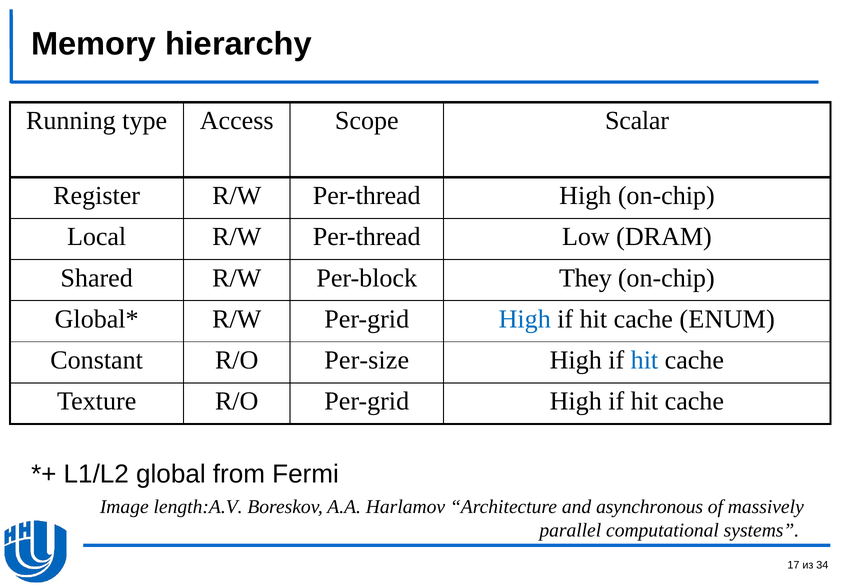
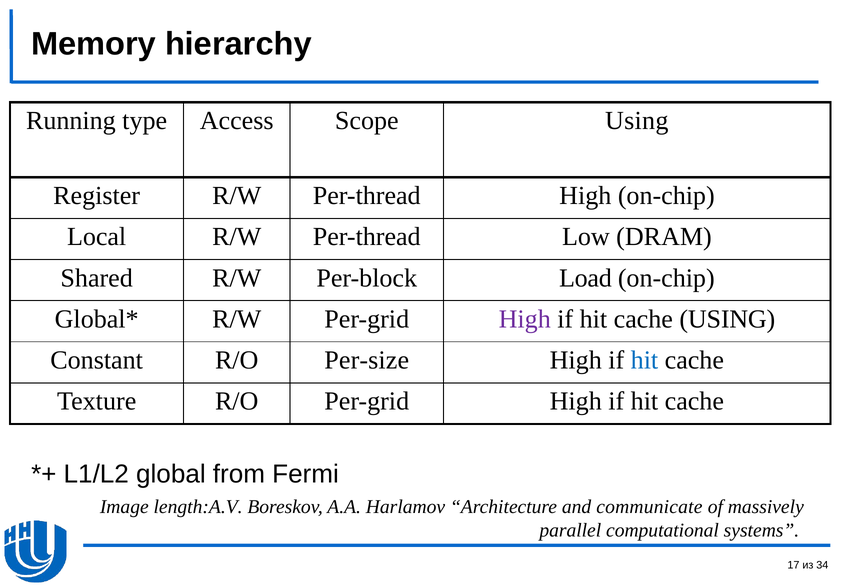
Scope Scalar: Scalar -> Using
They: They -> Load
High at (525, 319) colour: blue -> purple
cache ENUM: ENUM -> USING
asynchronous: asynchronous -> communicate
